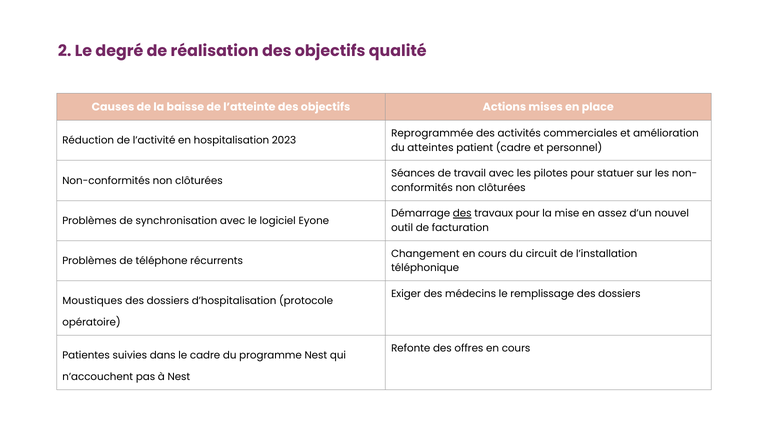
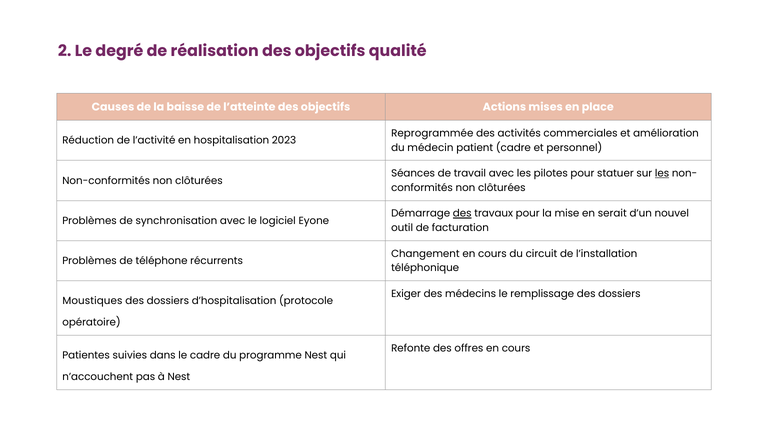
atteintes: atteintes -> médecin
les at (662, 173) underline: none -> present
assez: assez -> serait
